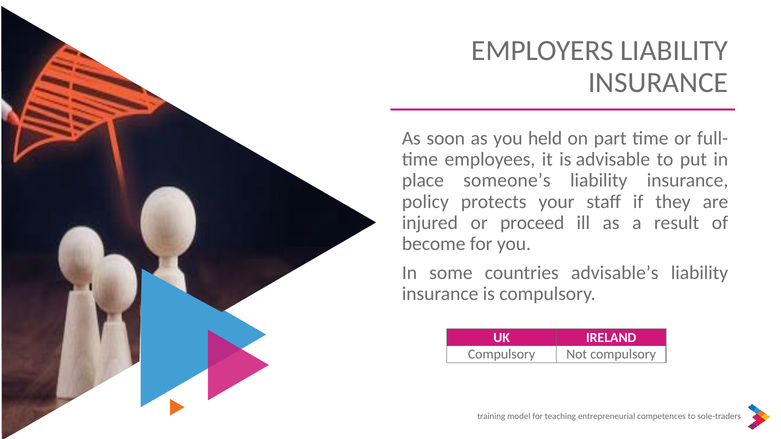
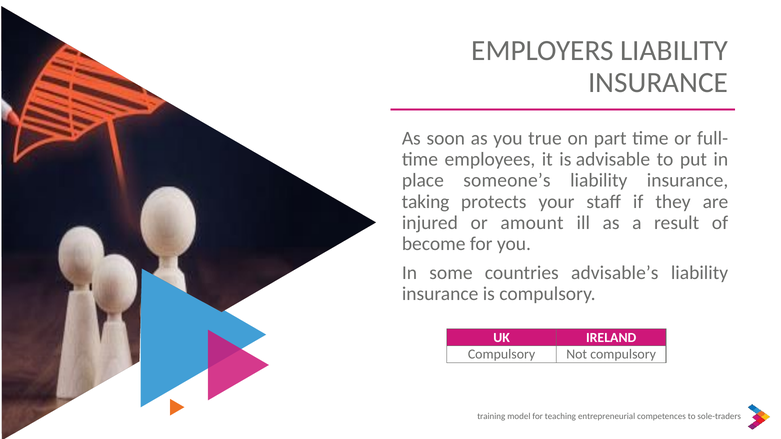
held: held -> true
policy: policy -> taking
proceed: proceed -> amount
